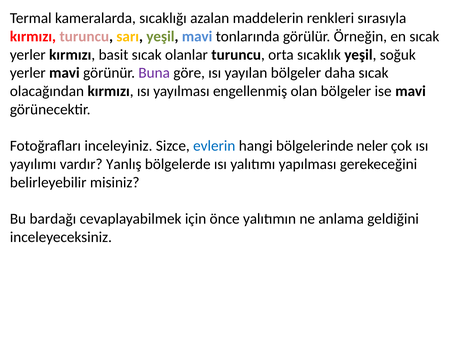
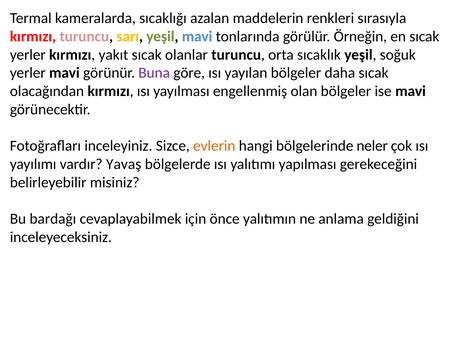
basit: basit -> yakıt
evlerin colour: blue -> orange
Yanlış: Yanlış -> Yavaş
